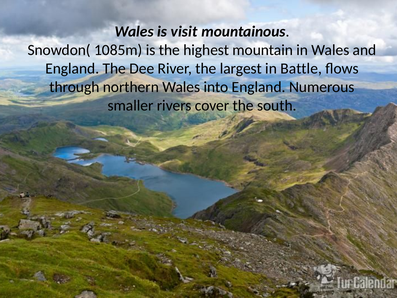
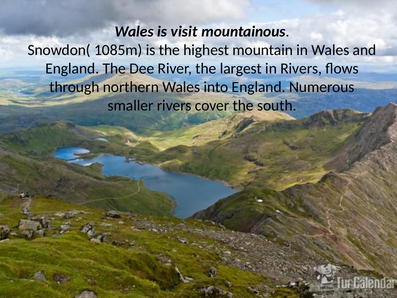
in Battle: Battle -> Rivers
